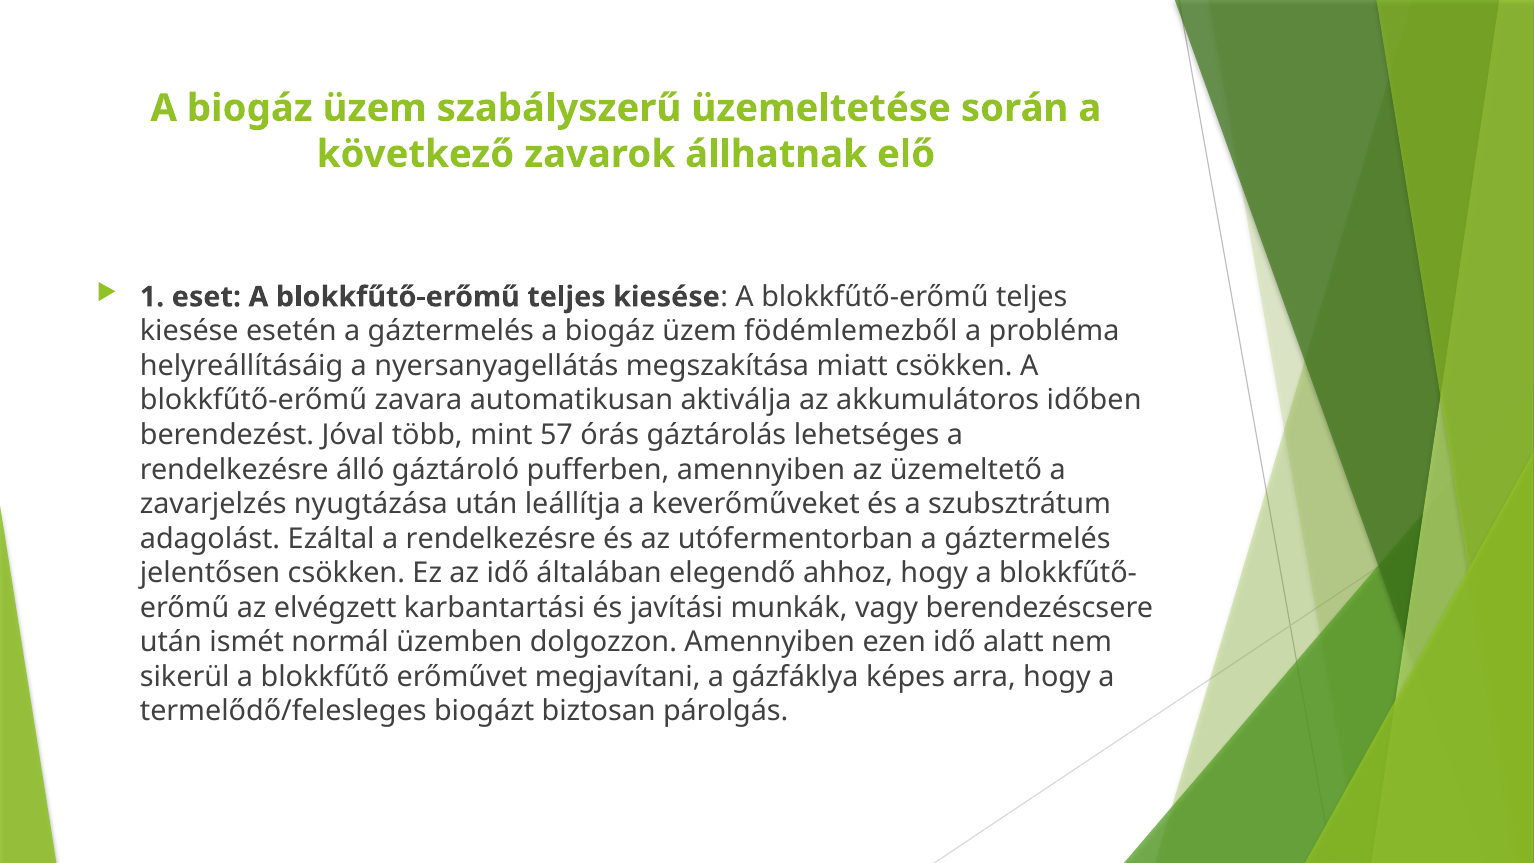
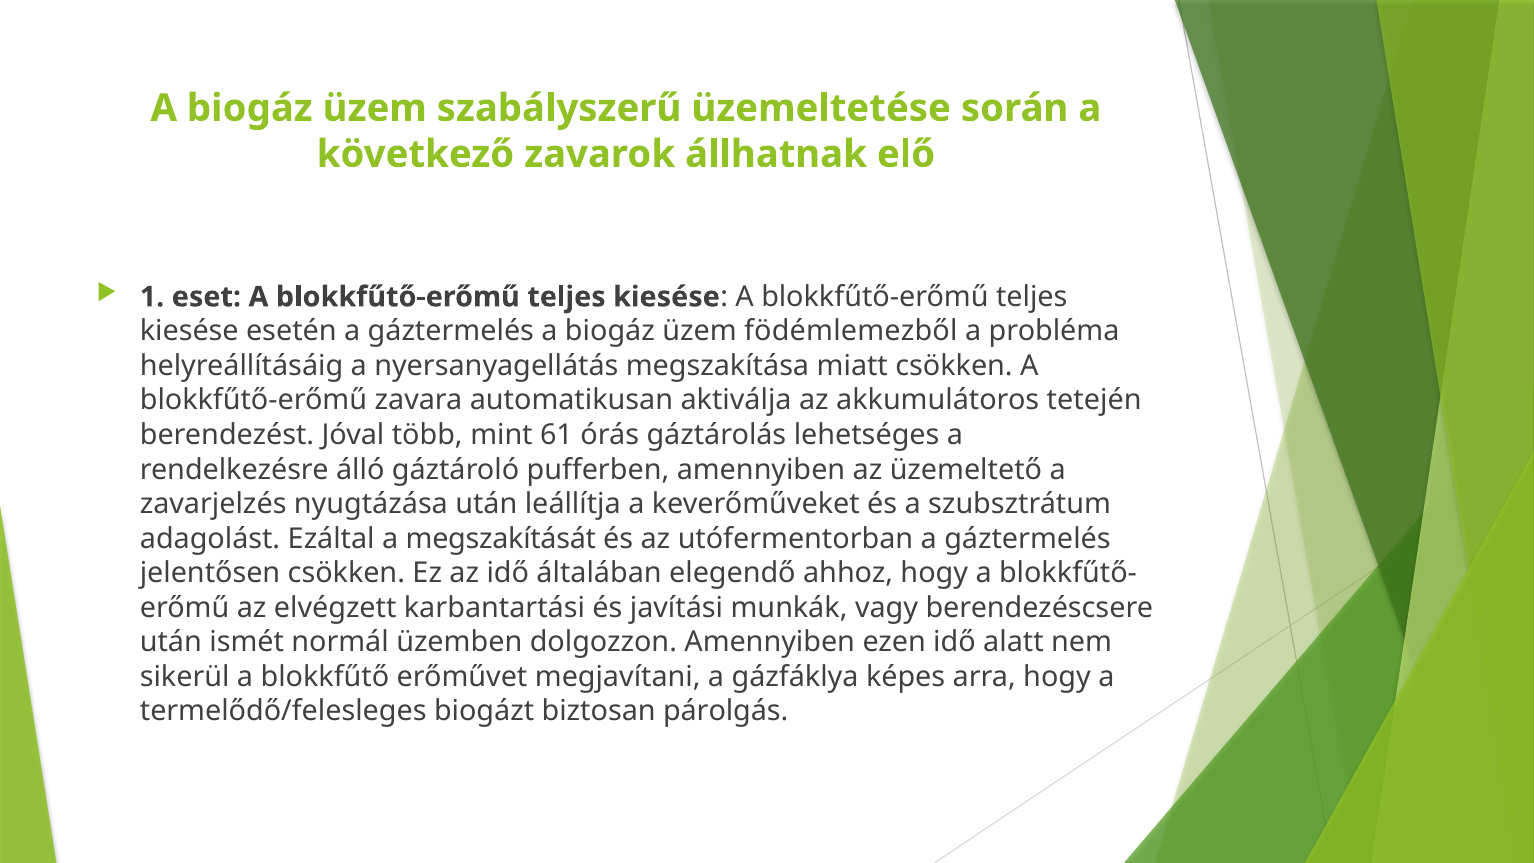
időben: időben -> tetején
57: 57 -> 61
Ezáltal a rendelkezésre: rendelkezésre -> megszakítását
